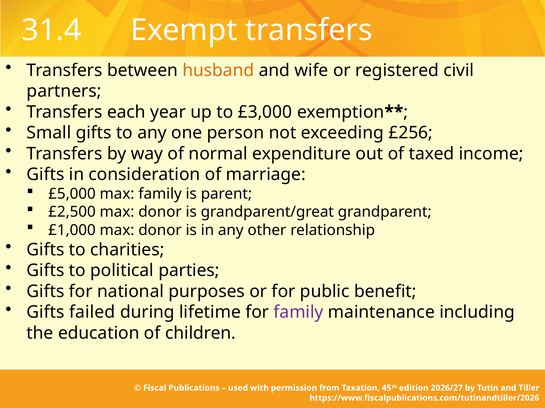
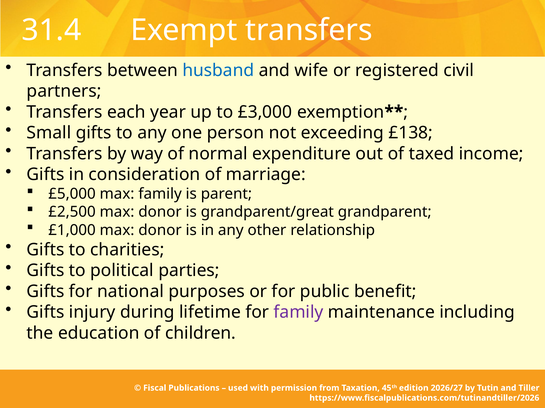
husband colour: orange -> blue
£256: £256 -> £138
failed: failed -> injury
